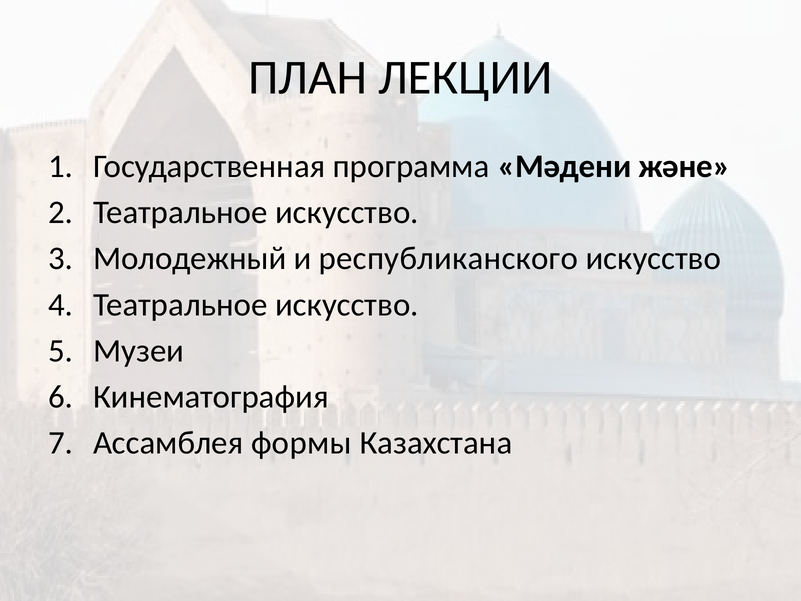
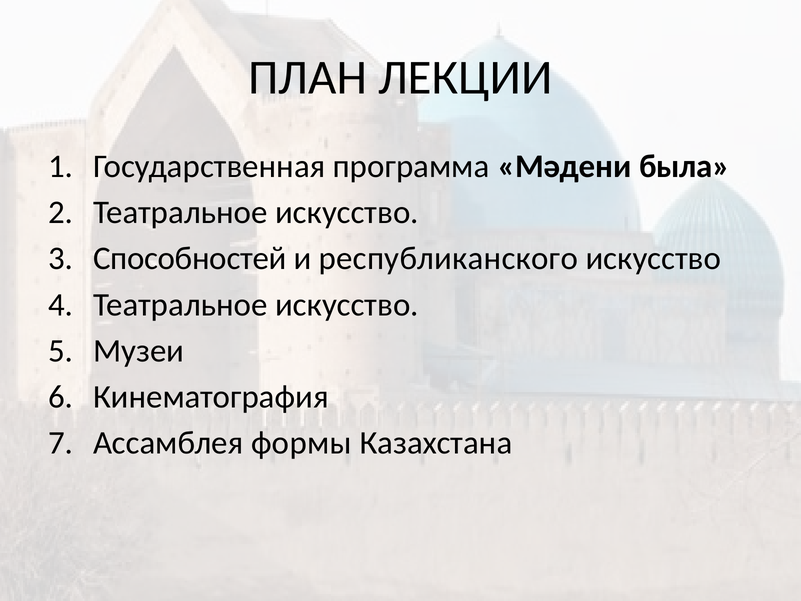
және: және -> была
Молодежный: Молодежный -> Способностей
